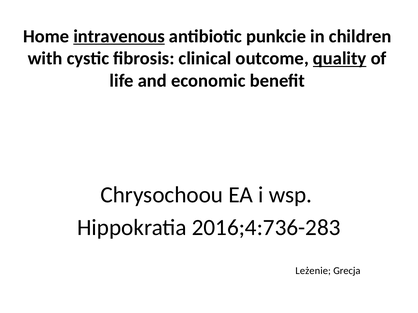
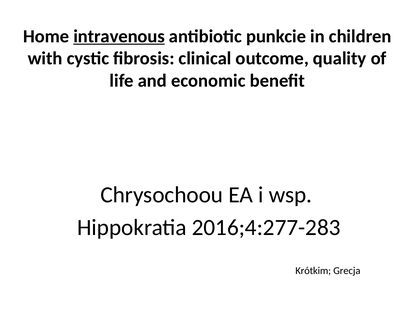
quality underline: present -> none
2016;4:736-283: 2016;4:736-283 -> 2016;4:277-283
Leżenie: Leżenie -> Krótkim
